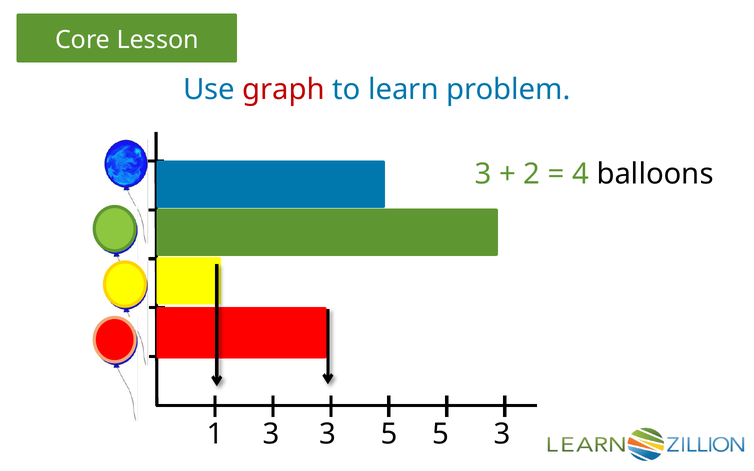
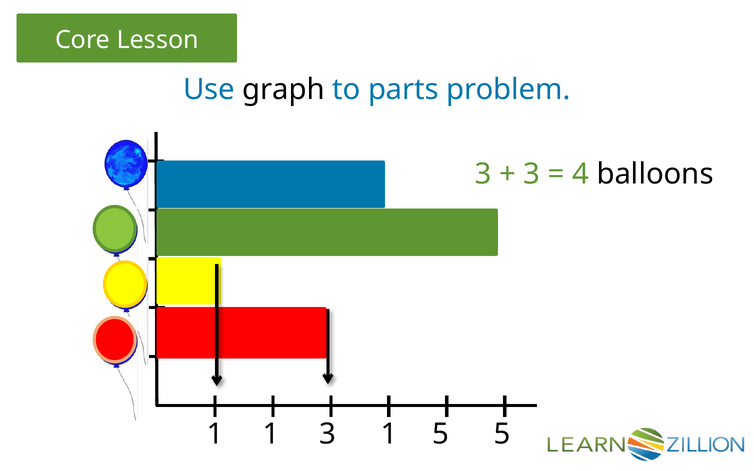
graph colour: red -> black
learn: learn -> parts
2 at (532, 174): 2 -> 3
1 3: 3 -> 1
3 5: 5 -> 1
5 3: 3 -> 5
